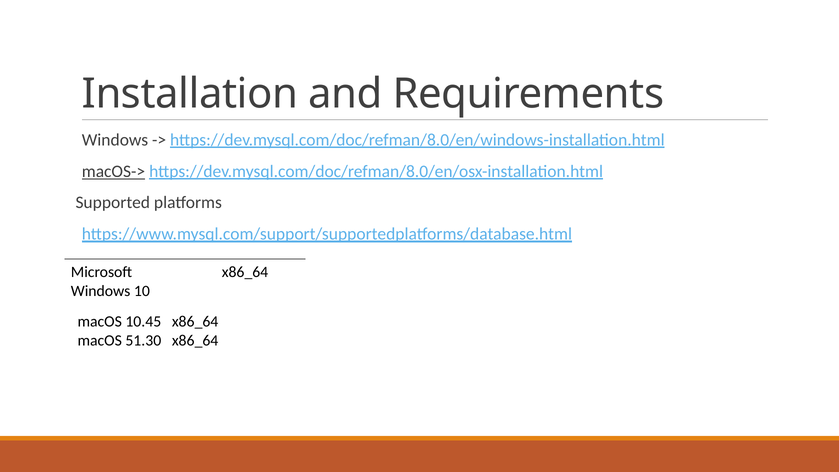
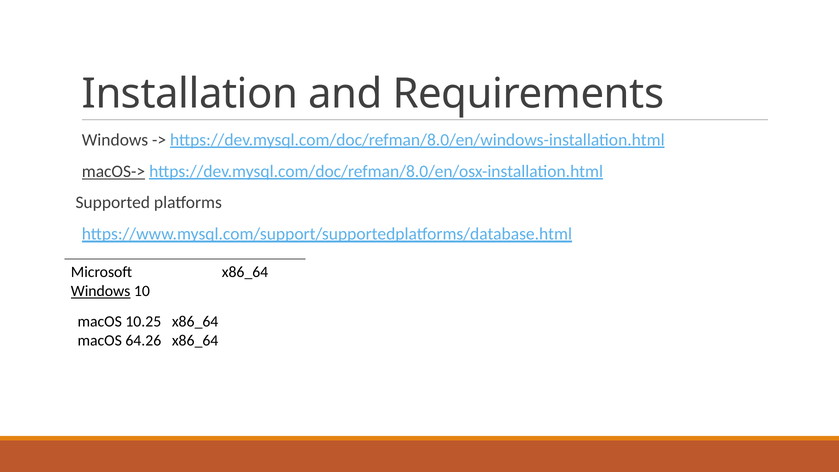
Windows at (101, 291) underline: none -> present
10.45: 10.45 -> 10.25
51.30: 51.30 -> 64.26
